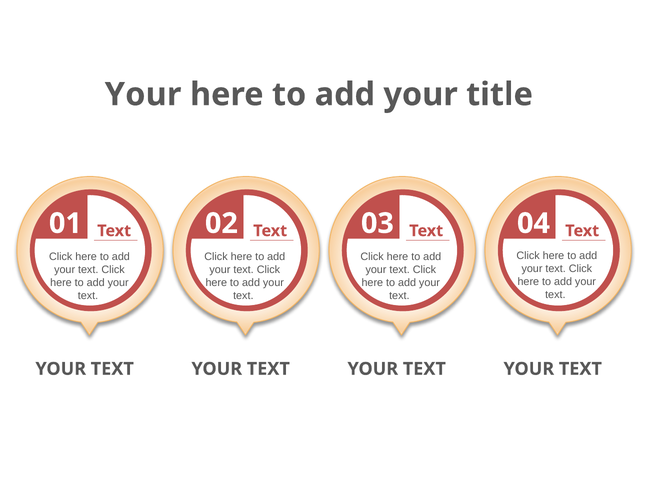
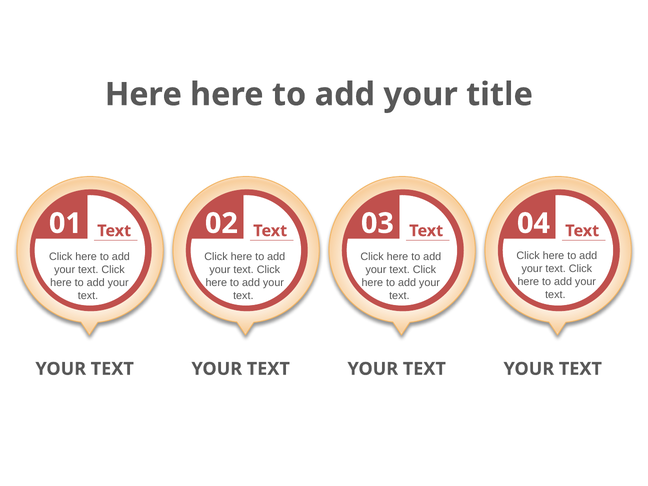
Your at (143, 94): Your -> Here
